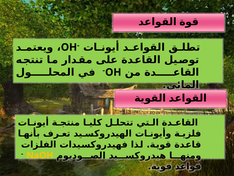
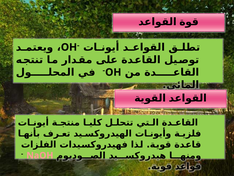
NaOH colour: yellow -> pink
